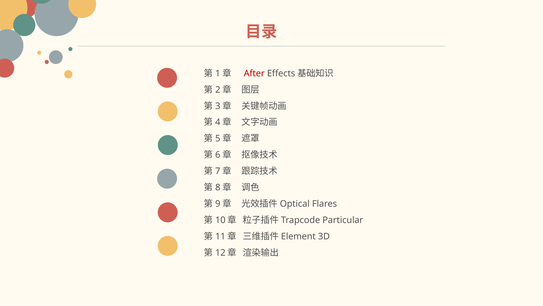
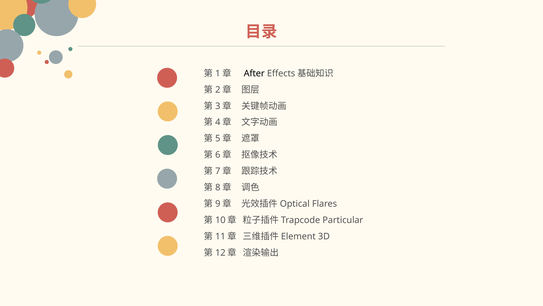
After colour: red -> black
